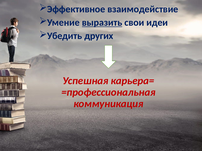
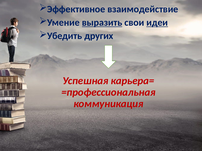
идеи underline: none -> present
